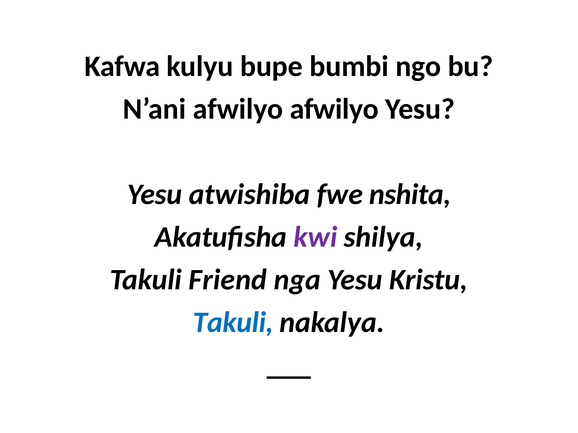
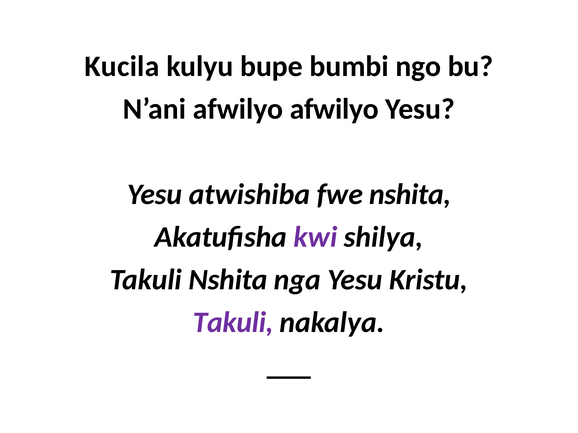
Kafwa: Kafwa -> Kucila
Takuli Friend: Friend -> Nshita
Takuli at (233, 323) colour: blue -> purple
